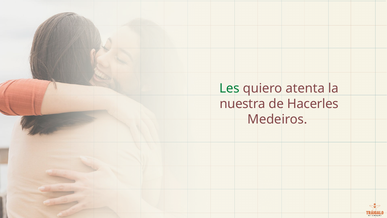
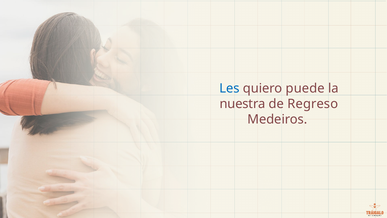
Les colour: green -> blue
atenta: atenta -> puede
Hacerles: Hacerles -> Regreso
